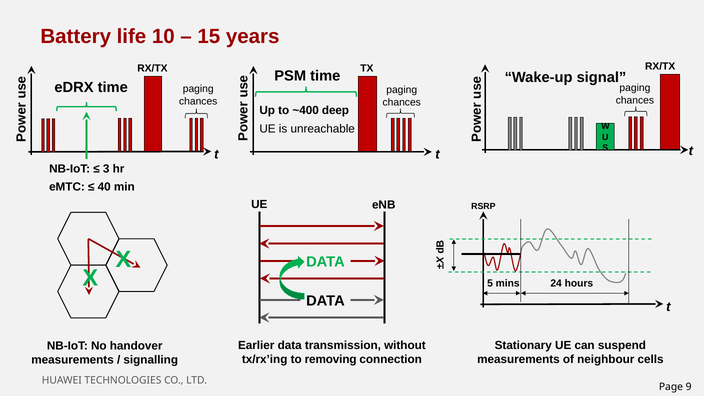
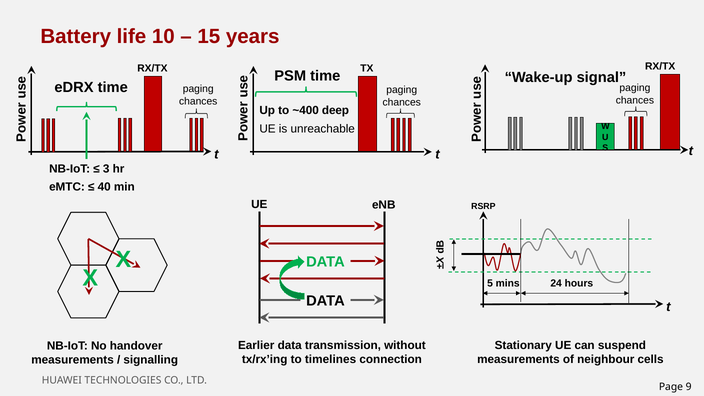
removing: removing -> timelines
